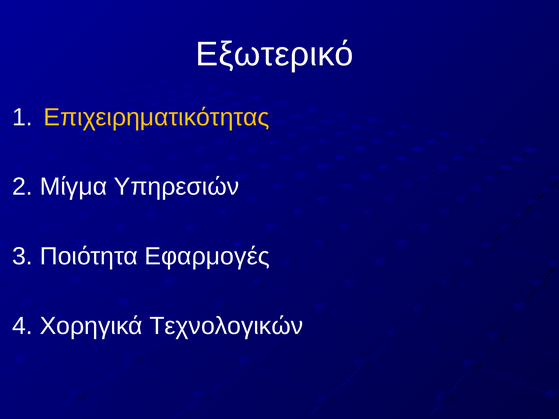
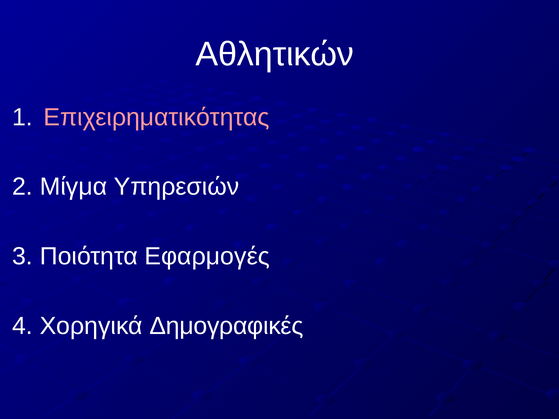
Εξωτερικό: Εξωτερικό -> Αθλητικών
Επιχειρηματικότητας colour: yellow -> pink
Τεχνολογικών: Τεχνολογικών -> Δημογραφικές
